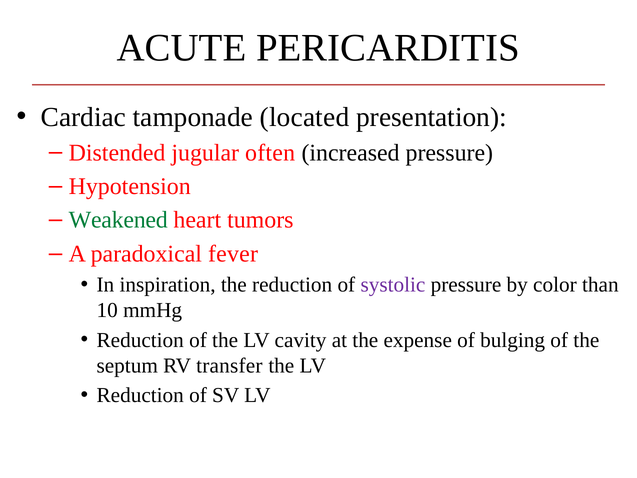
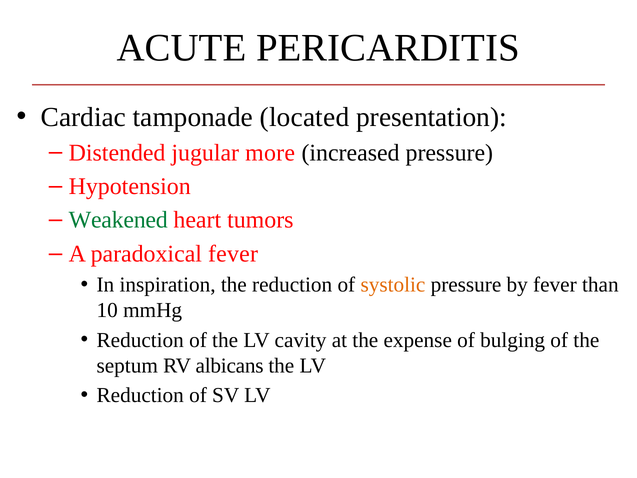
often: often -> more
systolic colour: purple -> orange
by color: color -> fever
transfer: transfer -> albicans
